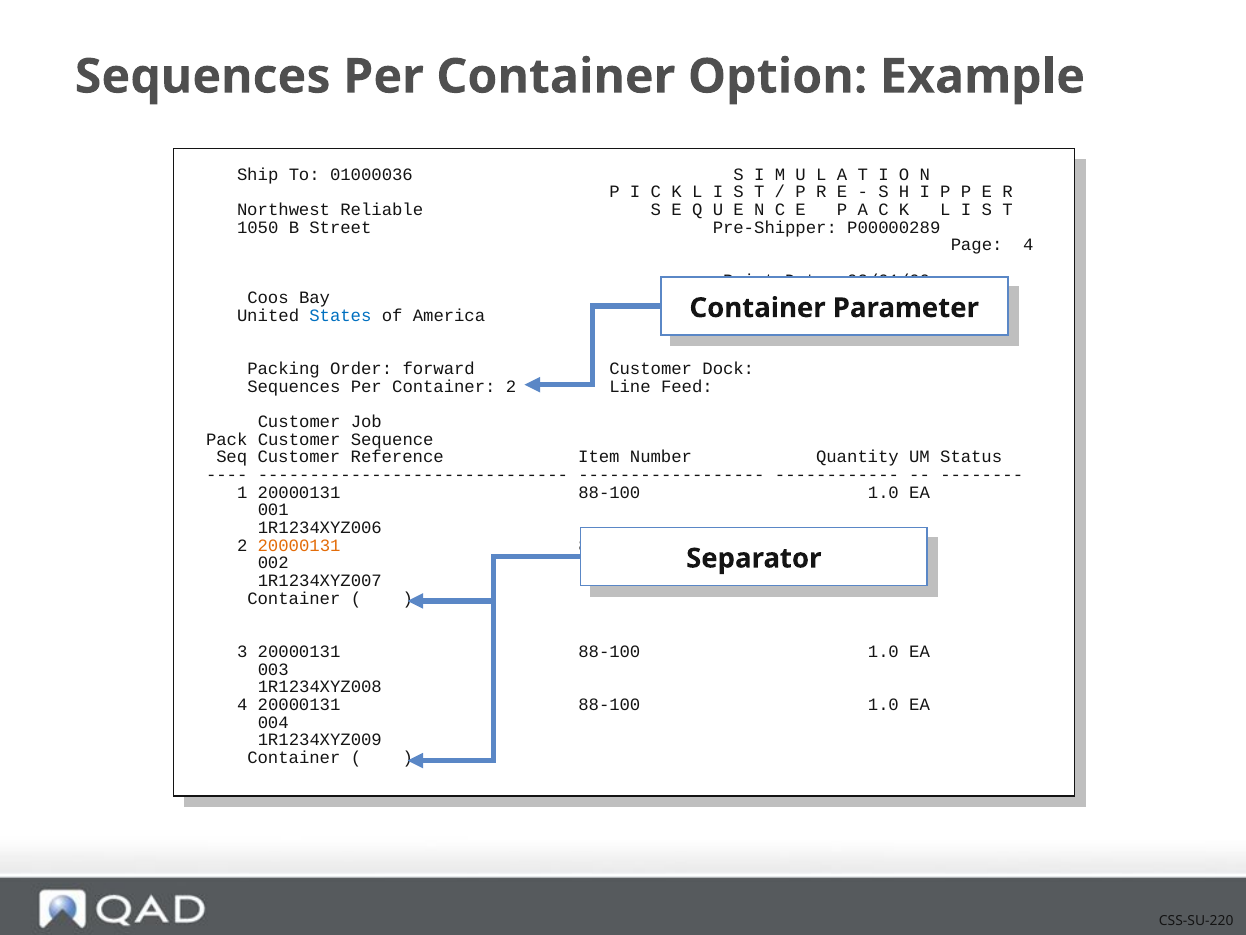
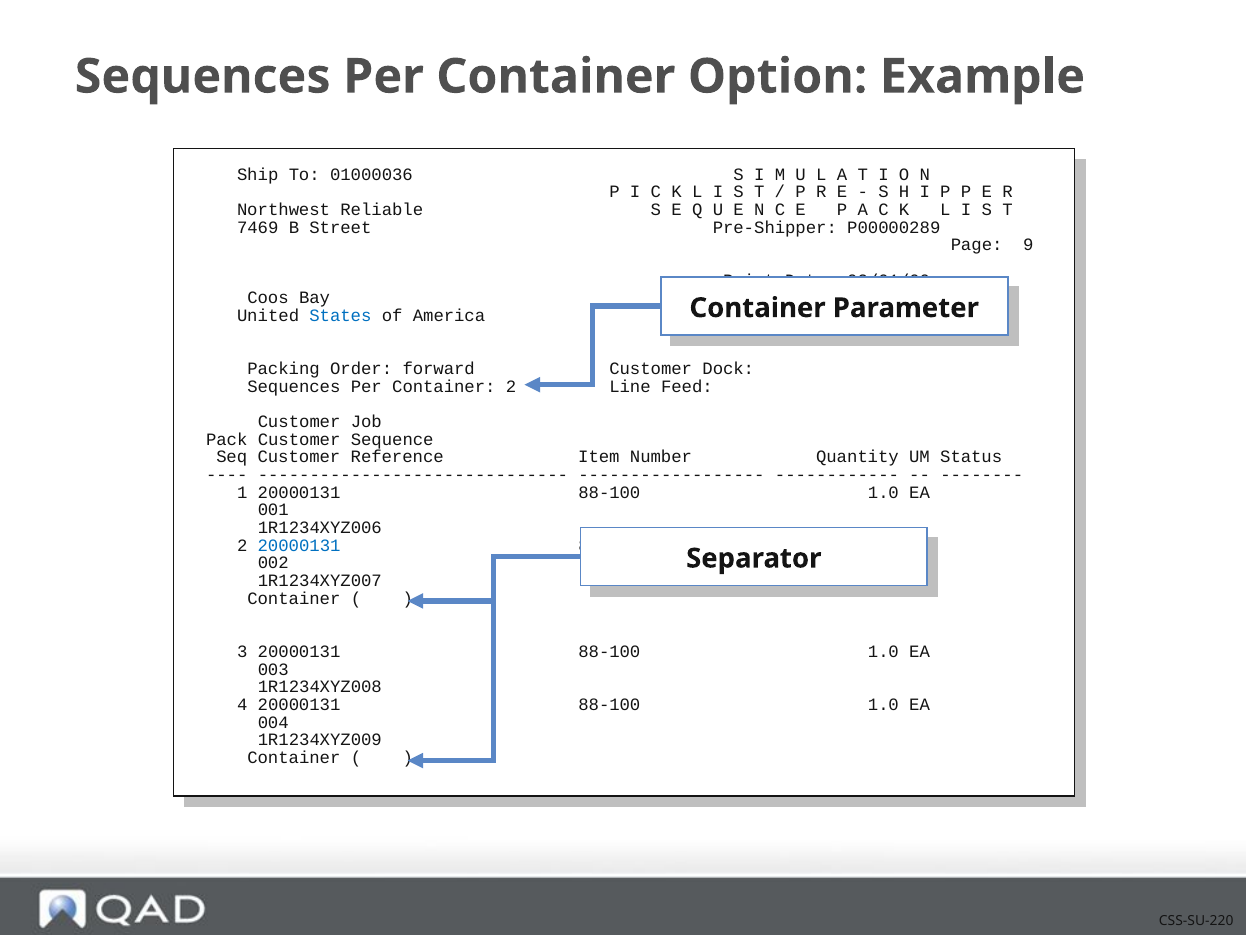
1050: 1050 -> 7469
Page 4: 4 -> 9
20000131 at (299, 545) colour: orange -> blue
